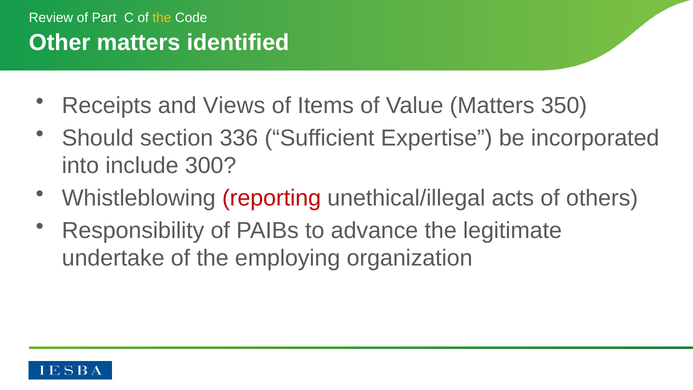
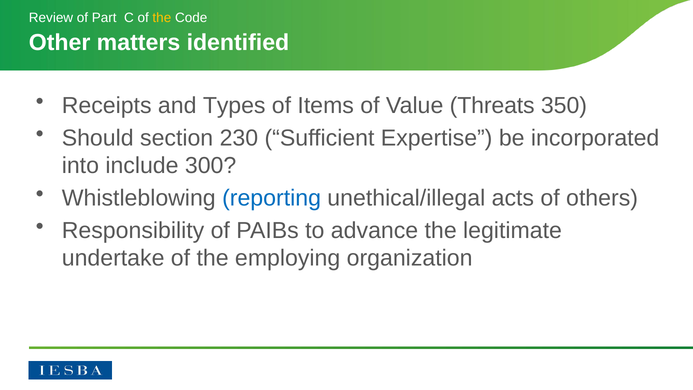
Views: Views -> Types
Value Matters: Matters -> Threats
336: 336 -> 230
reporting colour: red -> blue
